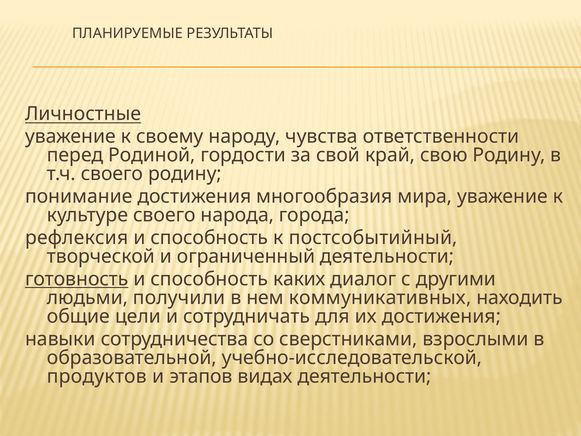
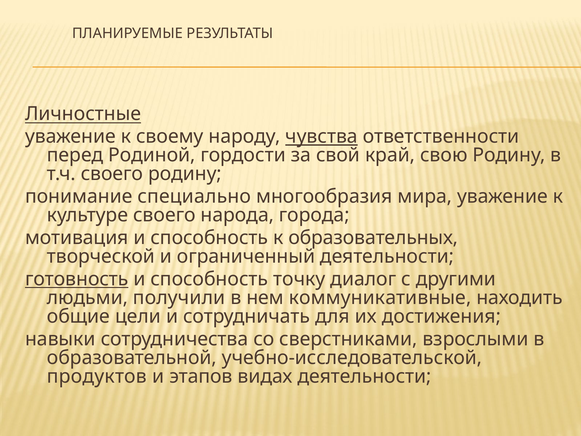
чувства underline: none -> present
понимание достижения: достижения -> специально
рефлексия: рефлексия -> мотивация
постсобытийный: постсобытийный -> образовательных
каких: каких -> точку
коммуникативных: коммуникативных -> коммуникативные
